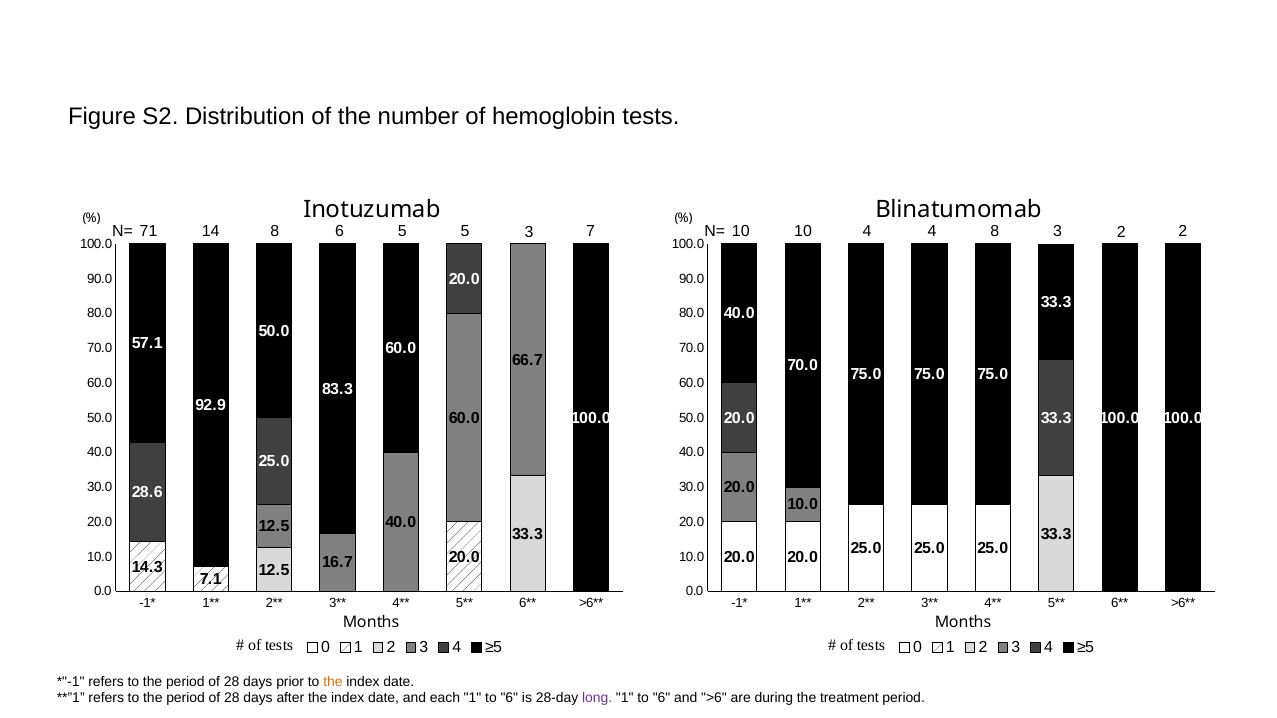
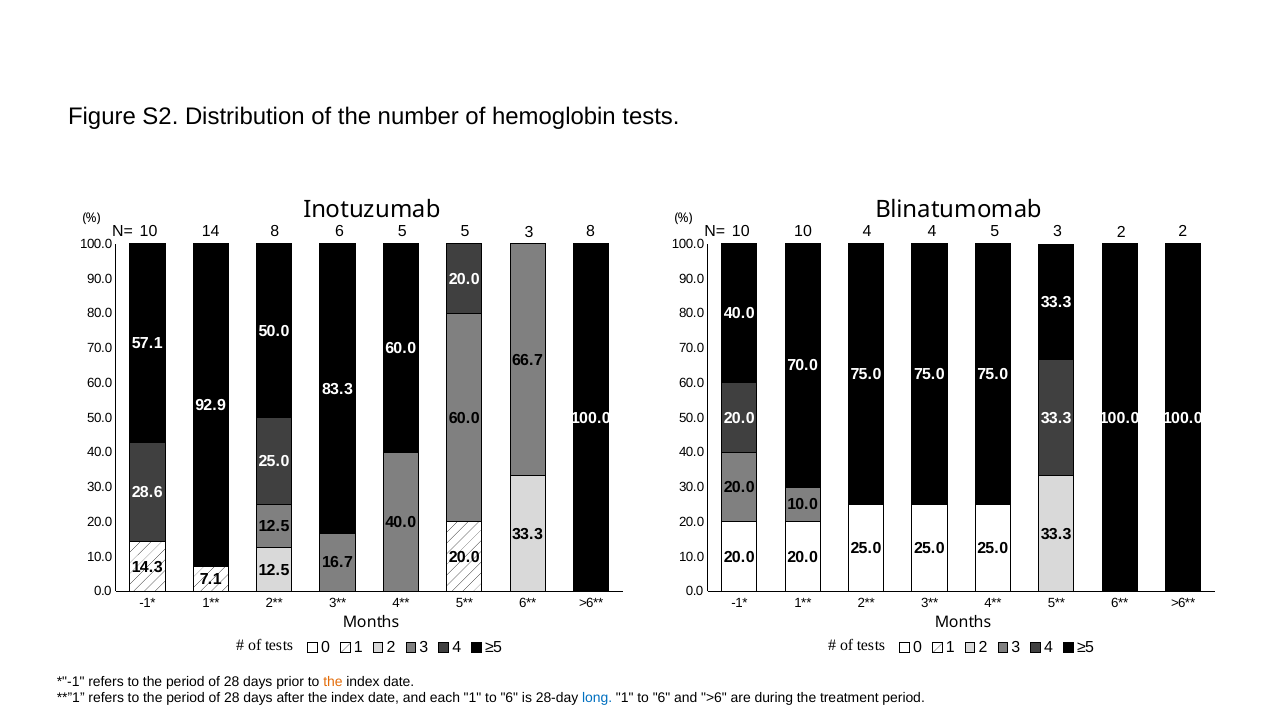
71 at (149, 231): 71 -> 10
3 7: 7 -> 8
4 8: 8 -> 5
long colour: purple -> blue
